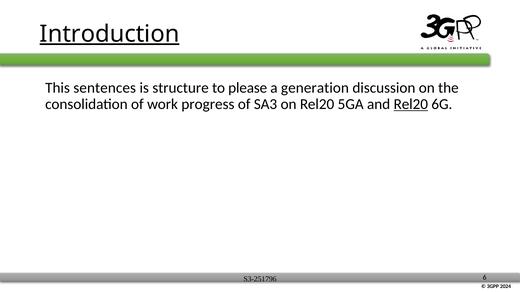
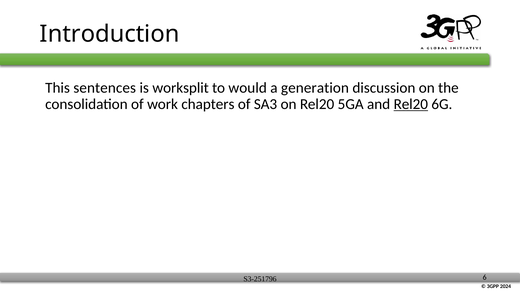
Introduction underline: present -> none
structure: structure -> worksplit
please: please -> would
progress: progress -> chapters
